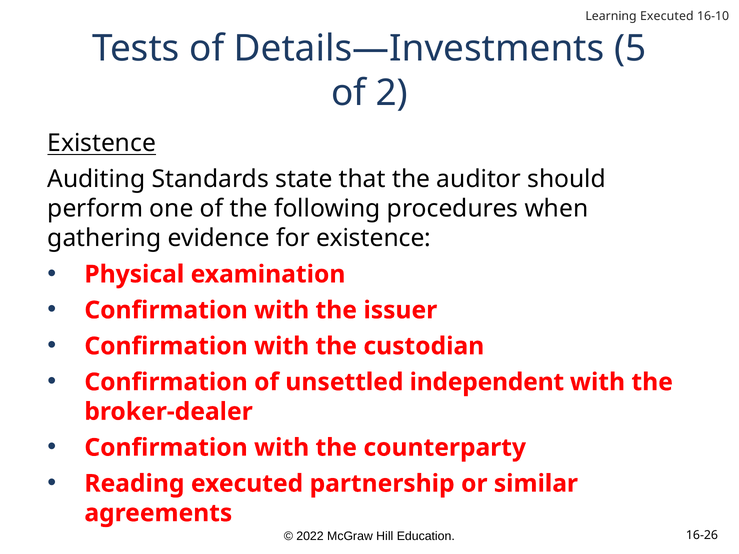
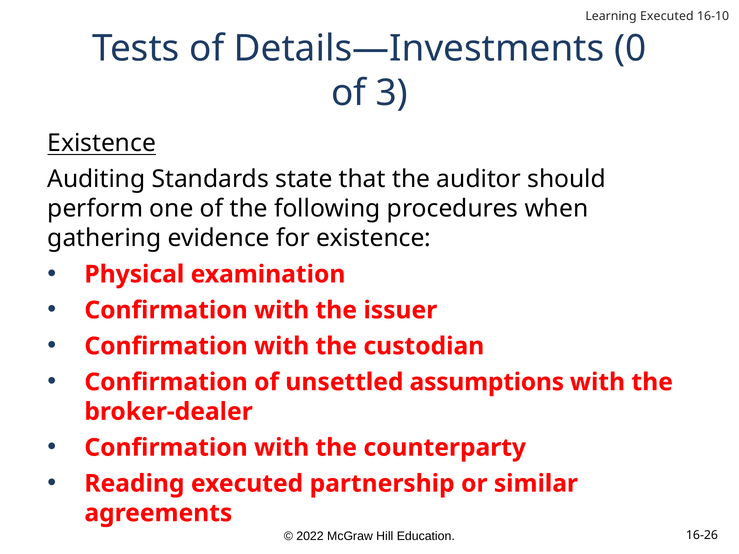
5: 5 -> 0
2: 2 -> 3
independent: independent -> assumptions
